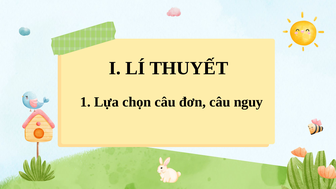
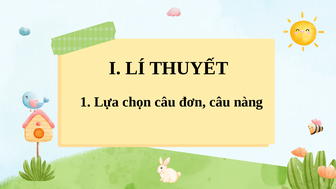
nguy: nguy -> nàng
